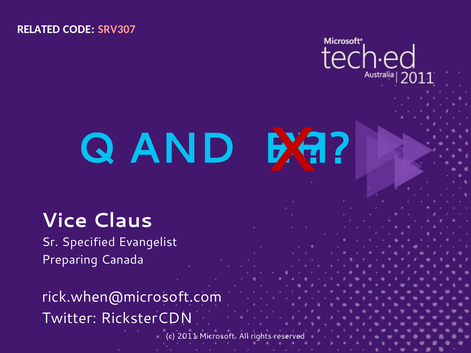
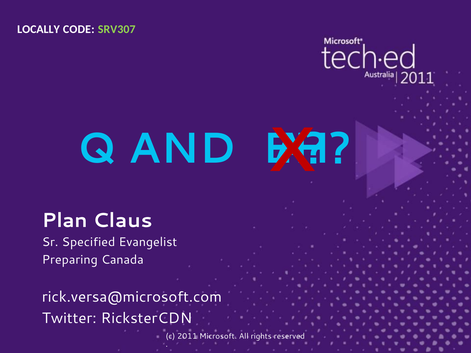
RELATED: RELATED -> LOCALLY
SRV307 colour: pink -> light green
Vice: Vice -> Plan
rick.when@microsoft.com: rick.when@microsoft.com -> rick.versa@microsoft.com
